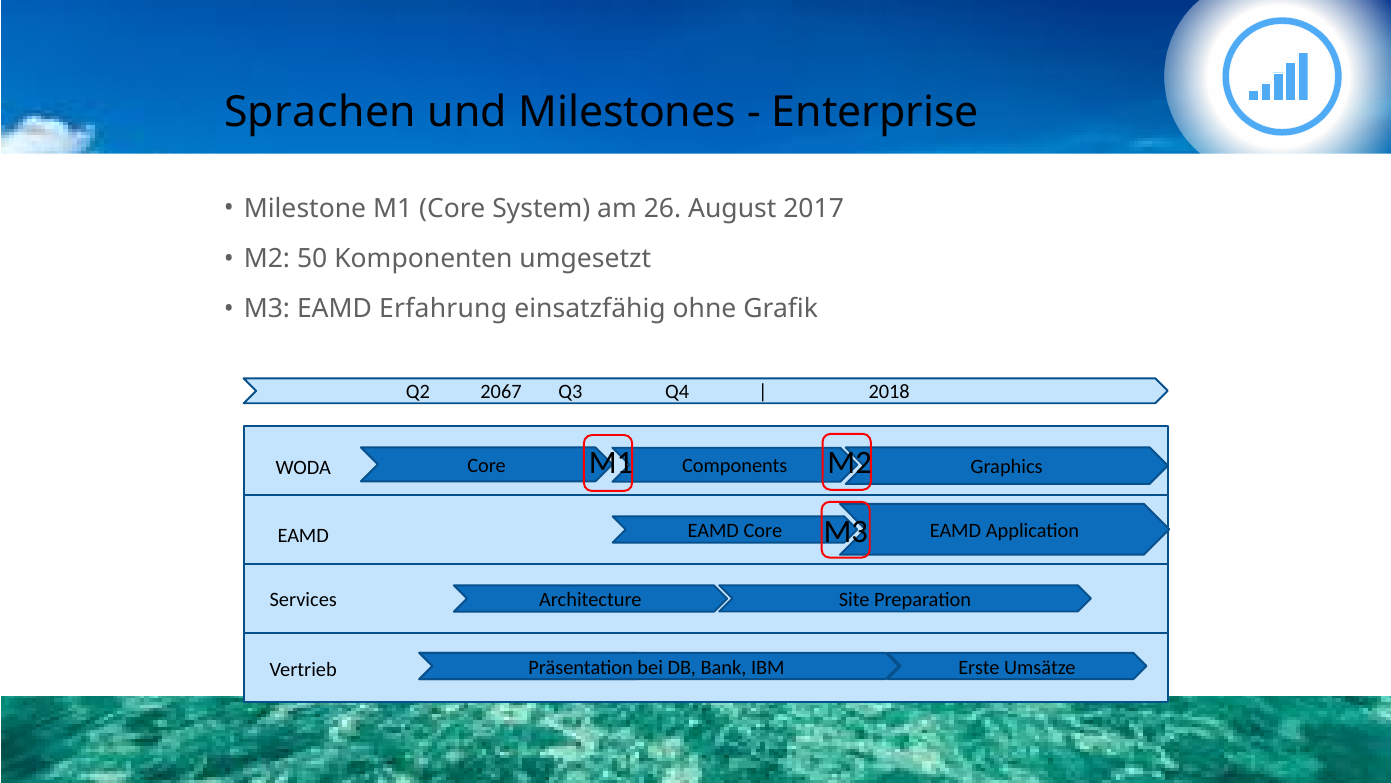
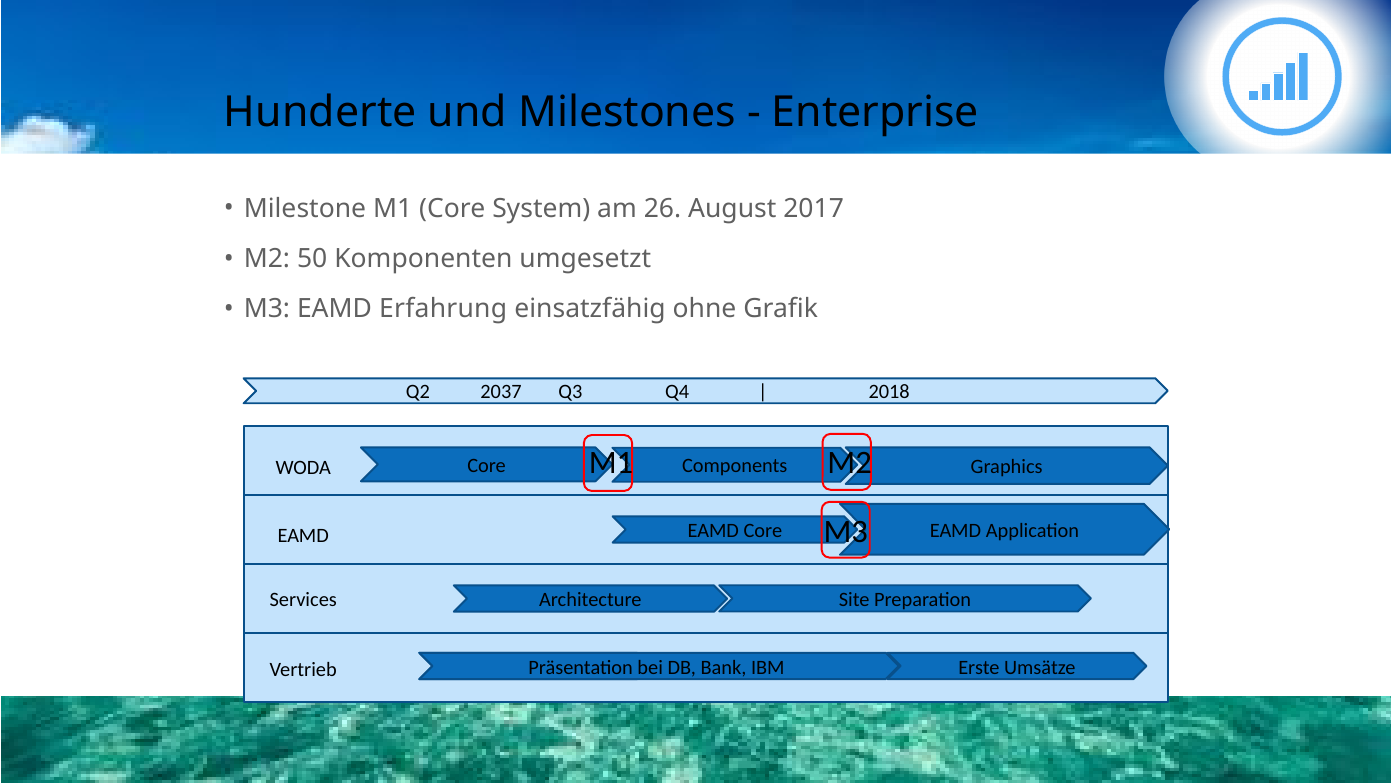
Sprachen: Sprachen -> Hunderte
2067: 2067 -> 2037
